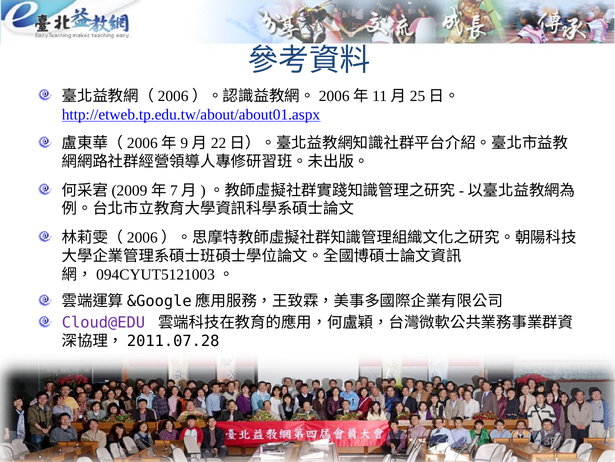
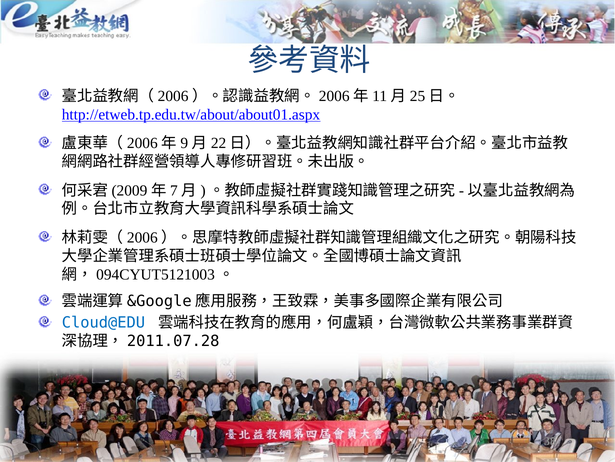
Cloud@EDU colour: purple -> blue
